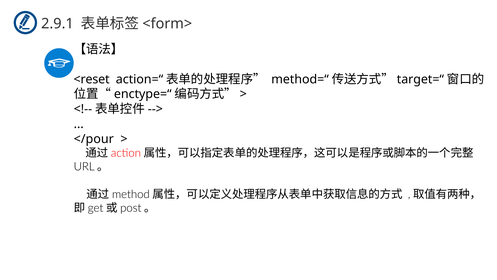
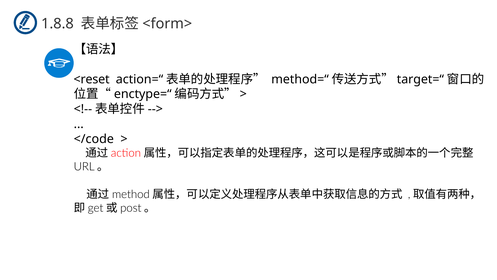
2.9.1: 2.9.1 -> 1.8.8
</pour: </pour -> </code
